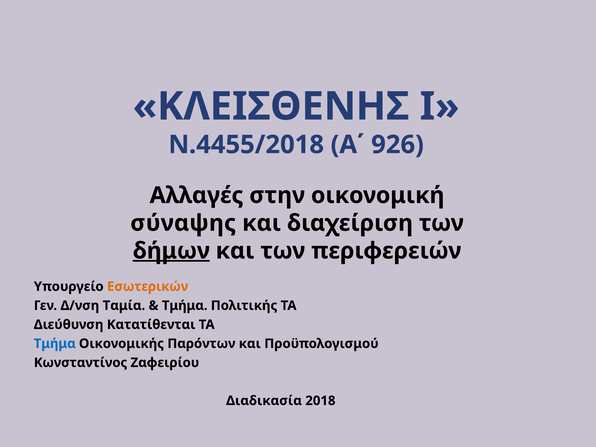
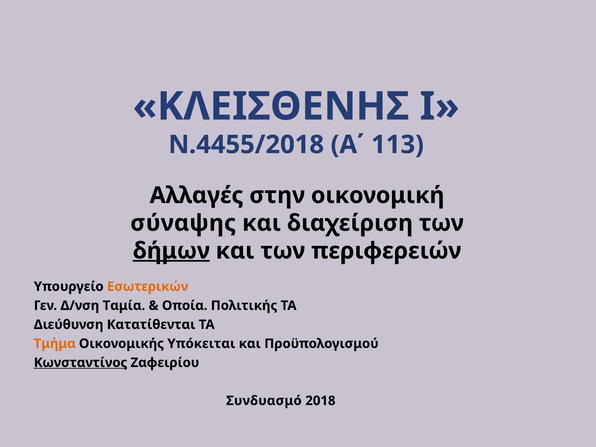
926: 926 -> 113
Τμήμα at (185, 306): Τμήμα -> Οποία
Τμήμα at (55, 344) colour: blue -> orange
Παρόντων: Παρόντων -> Υπόκειται
Κωνσταντίνος underline: none -> present
Διαδικασία: Διαδικασία -> Συνδυασμό
